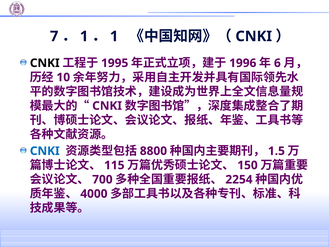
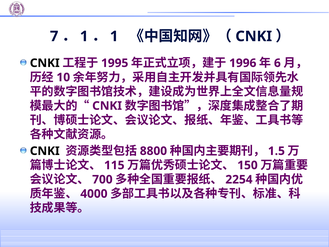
CNKI at (45, 151) colour: blue -> black
